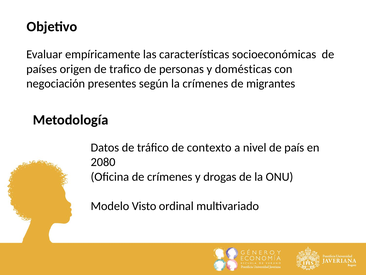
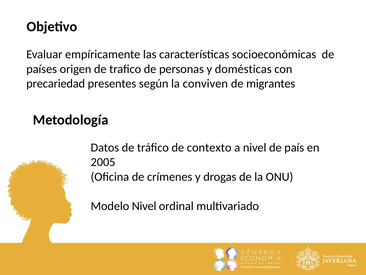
negociación: negociación -> precariedad
la crímenes: crímenes -> conviven
2080: 2080 -> 2005
Modelo Visto: Visto -> Nivel
